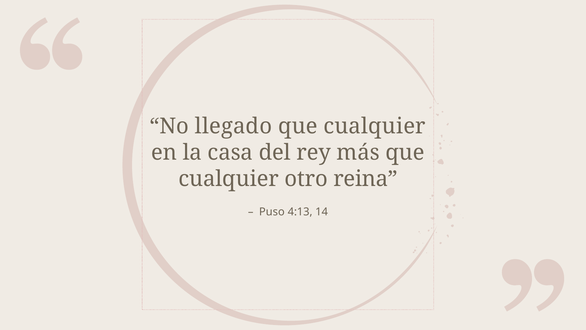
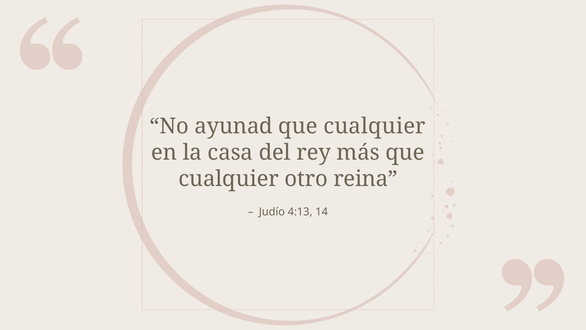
llegado: llegado -> ayunad
Puso: Puso -> Judío
